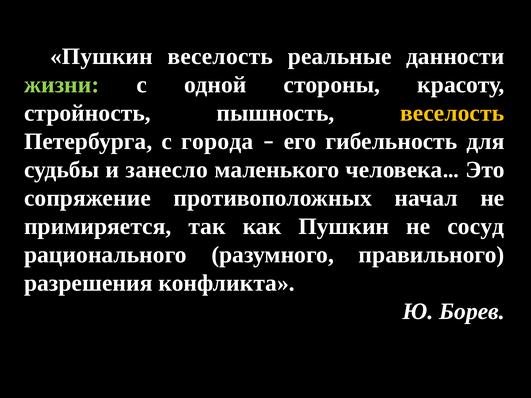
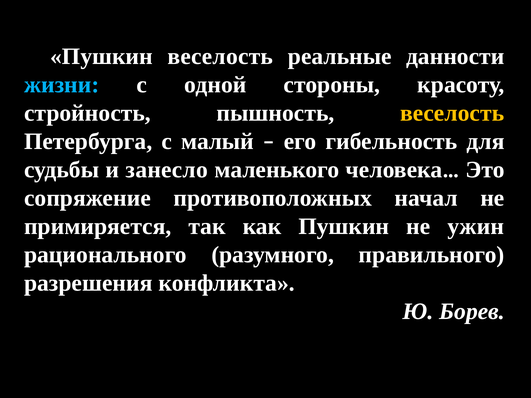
жизни colour: light green -> light blue
города: города -> малый
сосуд: сосуд -> ужин
